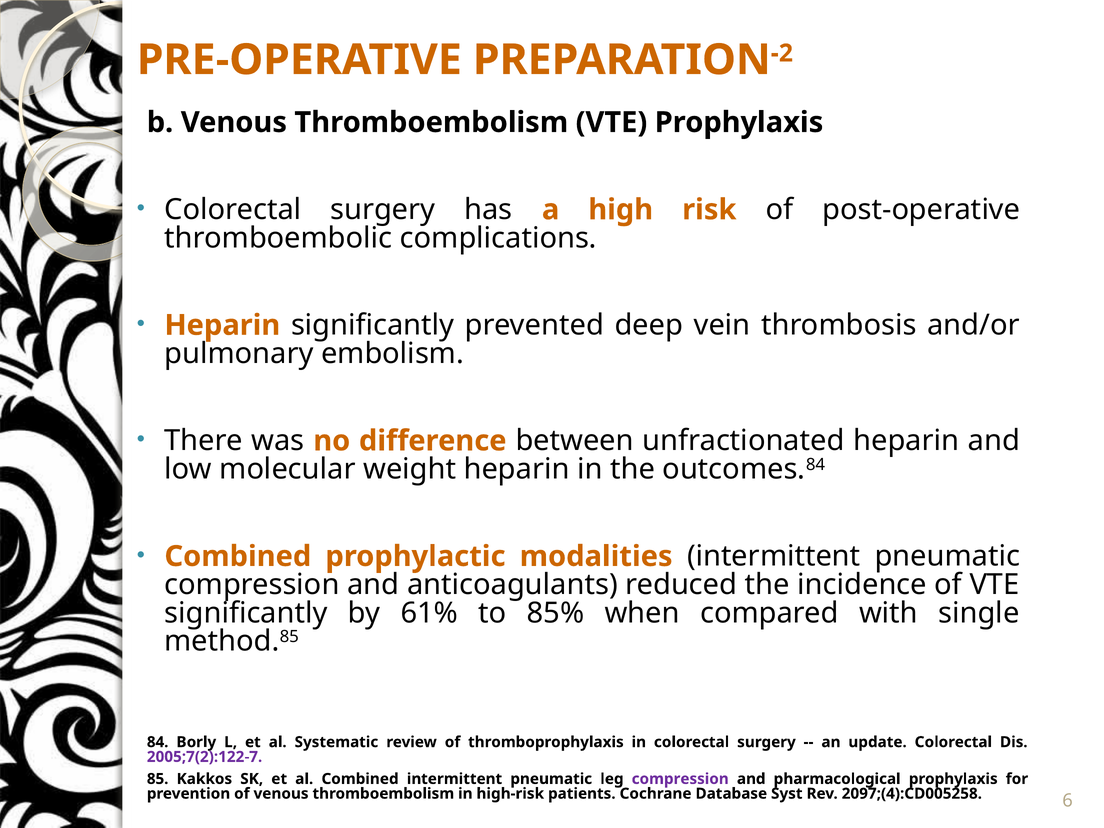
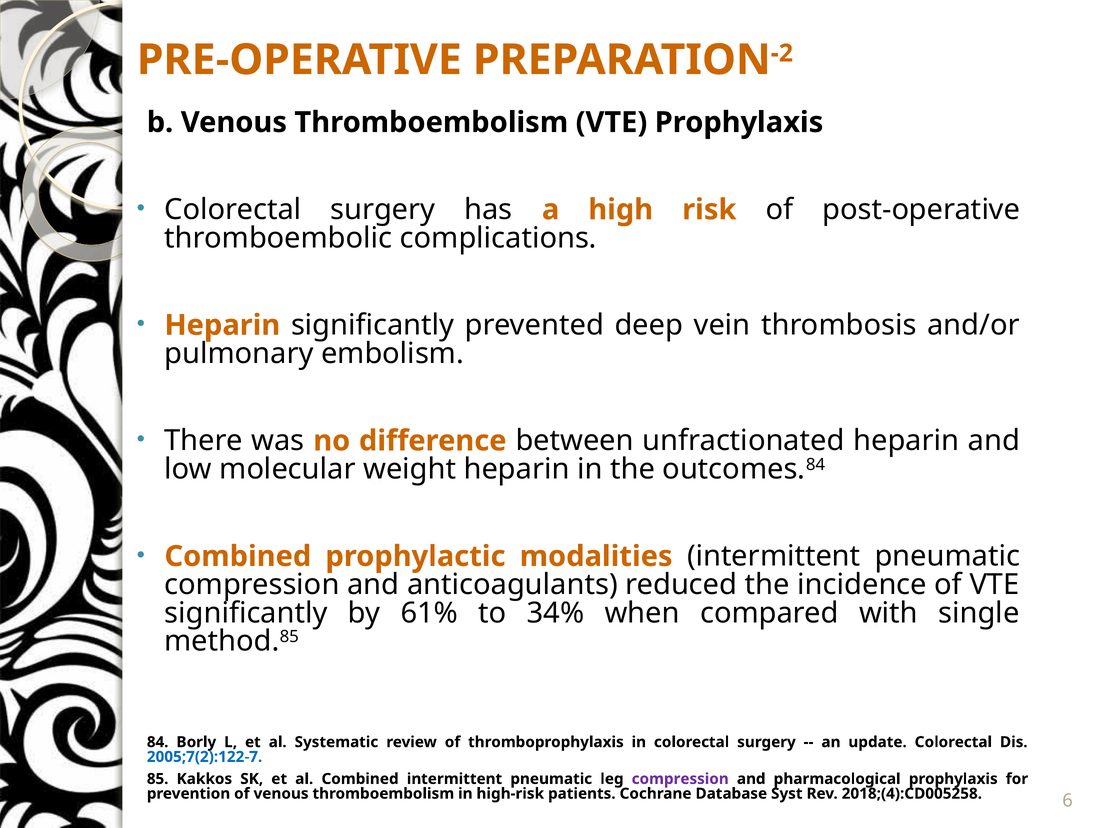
85%: 85% -> 34%
2005;7(2):122-7 colour: purple -> blue
2097;(4):CD005258: 2097;(4):CD005258 -> 2018;(4):CD005258
